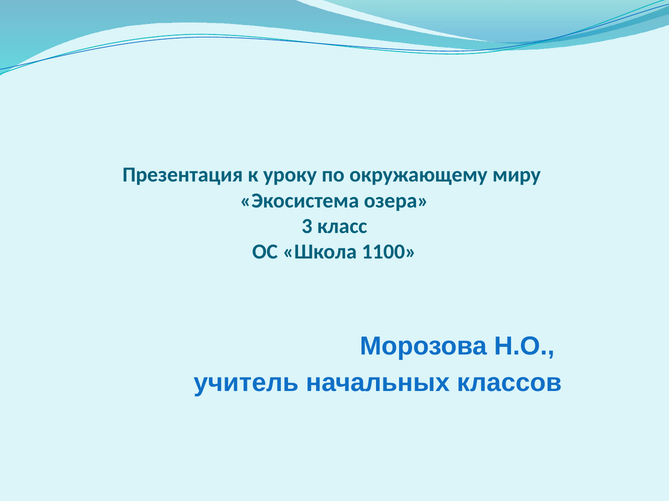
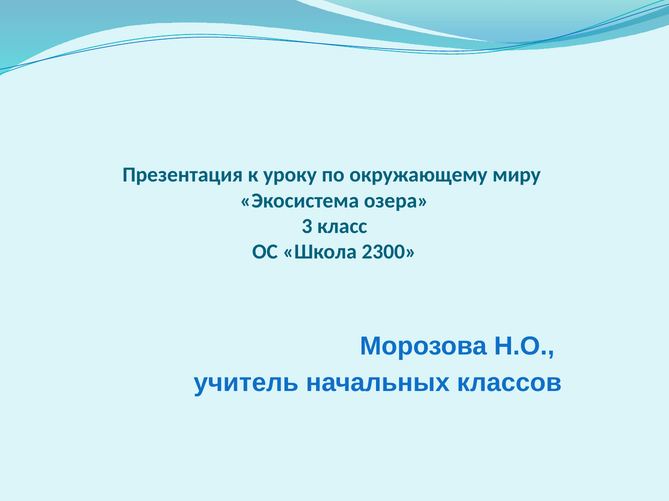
1100: 1100 -> 2300
